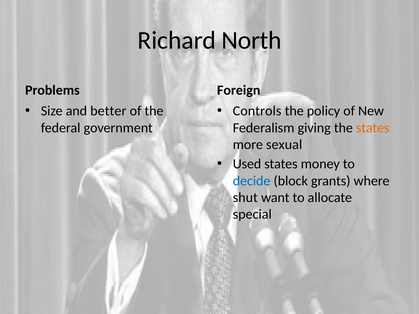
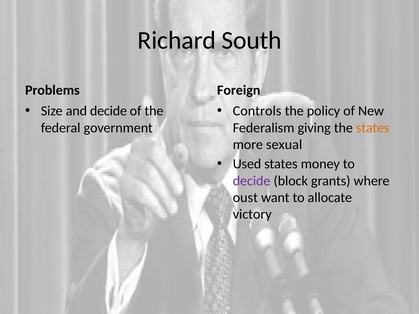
North: North -> South
and better: better -> decide
decide at (252, 181) colour: blue -> purple
shut: shut -> oust
special: special -> victory
